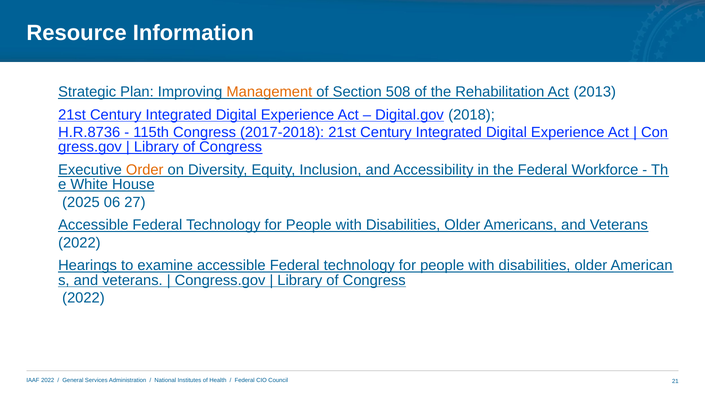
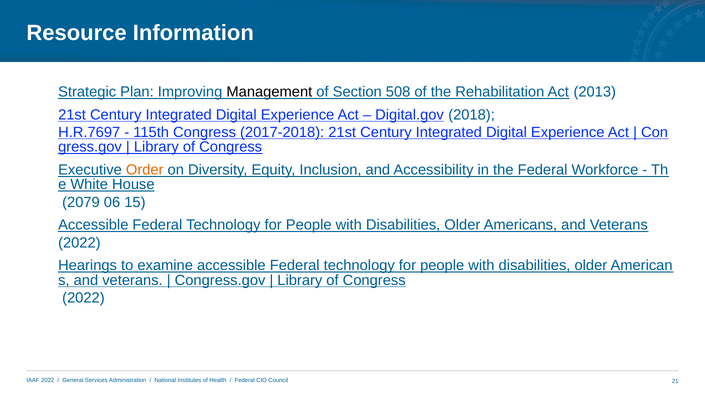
Management colour: orange -> black
H.R.8736: H.R.8736 -> H.R.7697
2025: 2025 -> 2079
27: 27 -> 15
